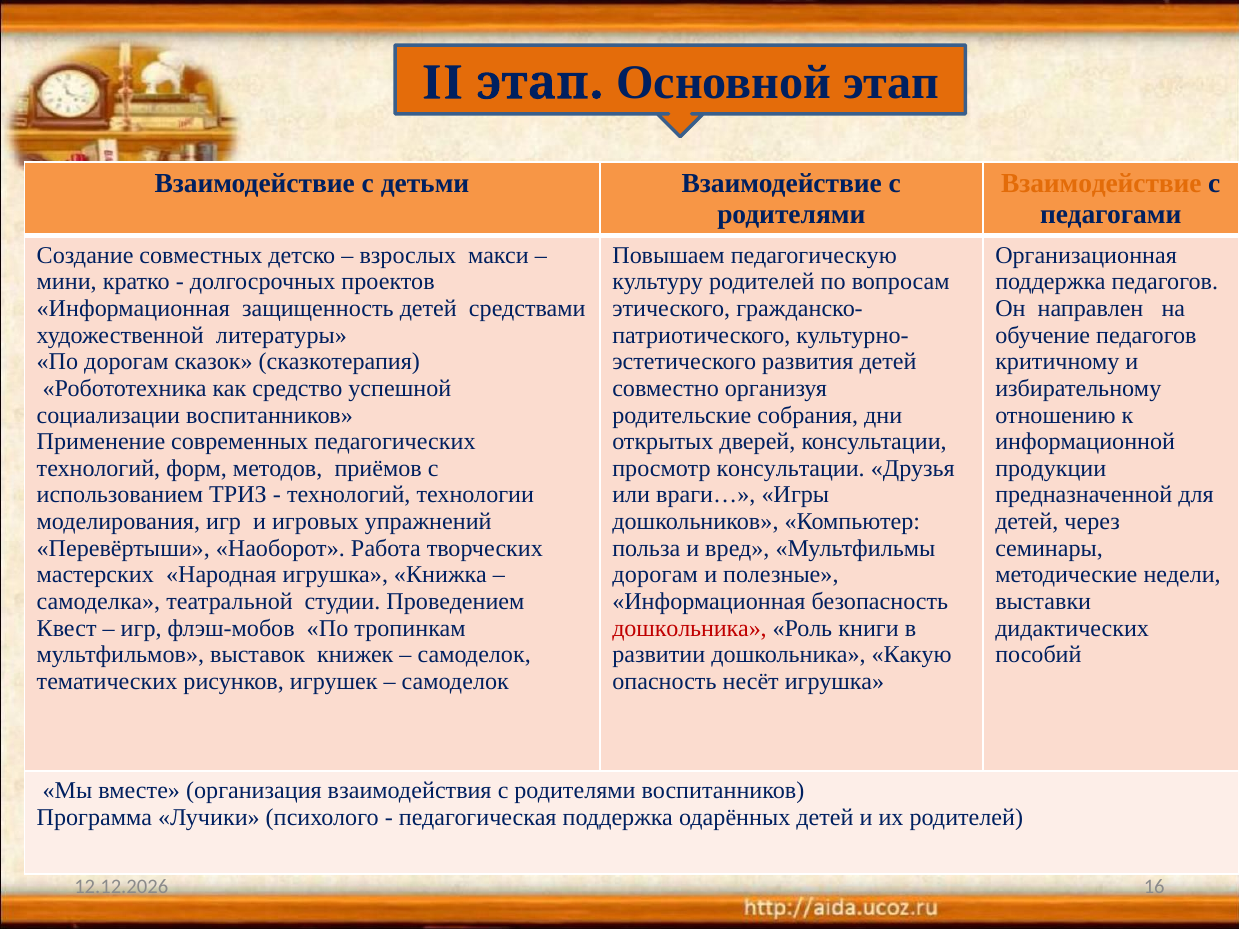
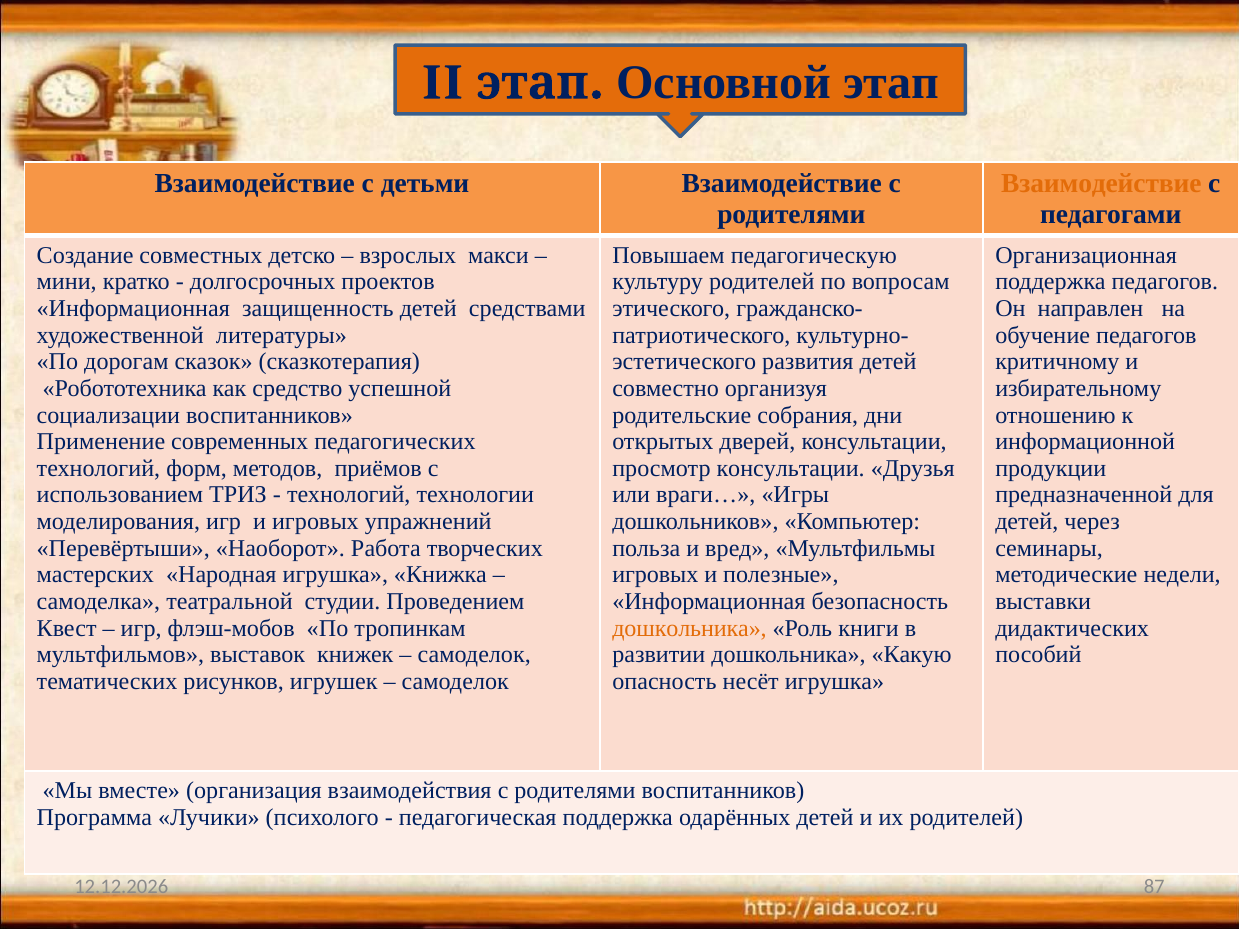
дорогам at (655, 575): дорогам -> игровых
дошкольника at (690, 628) colour: red -> orange
16: 16 -> 87
